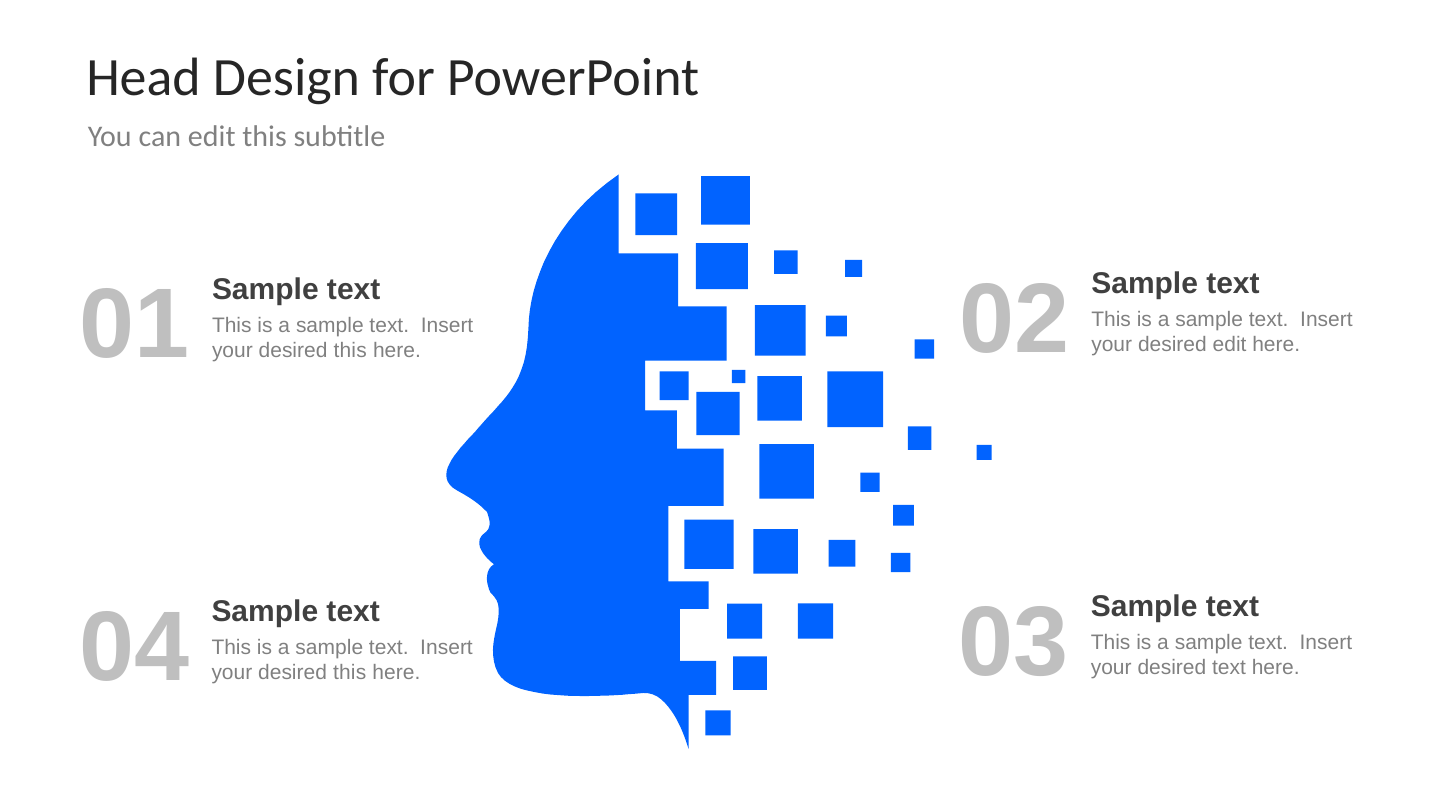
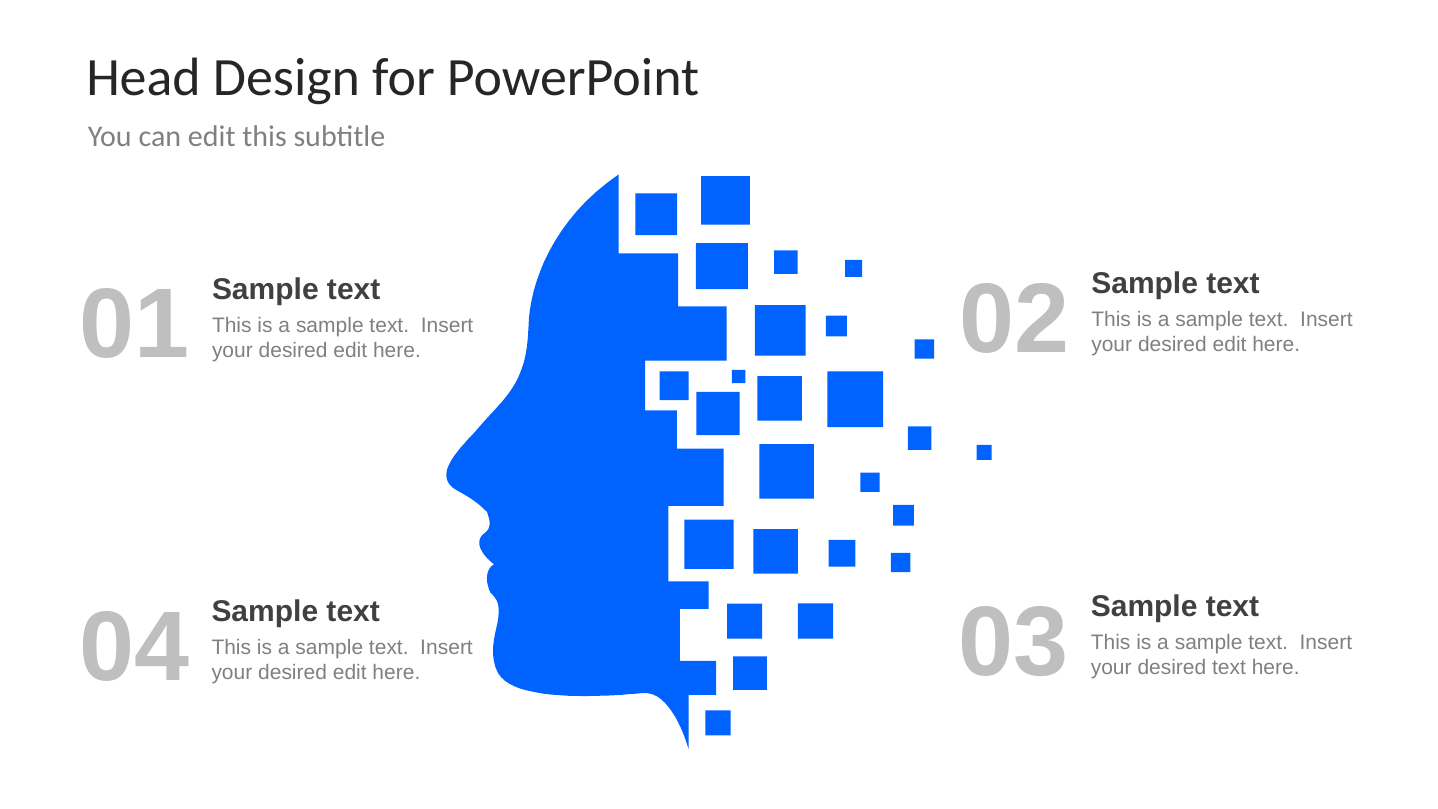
this at (350, 350): this -> edit
this at (350, 673): this -> edit
